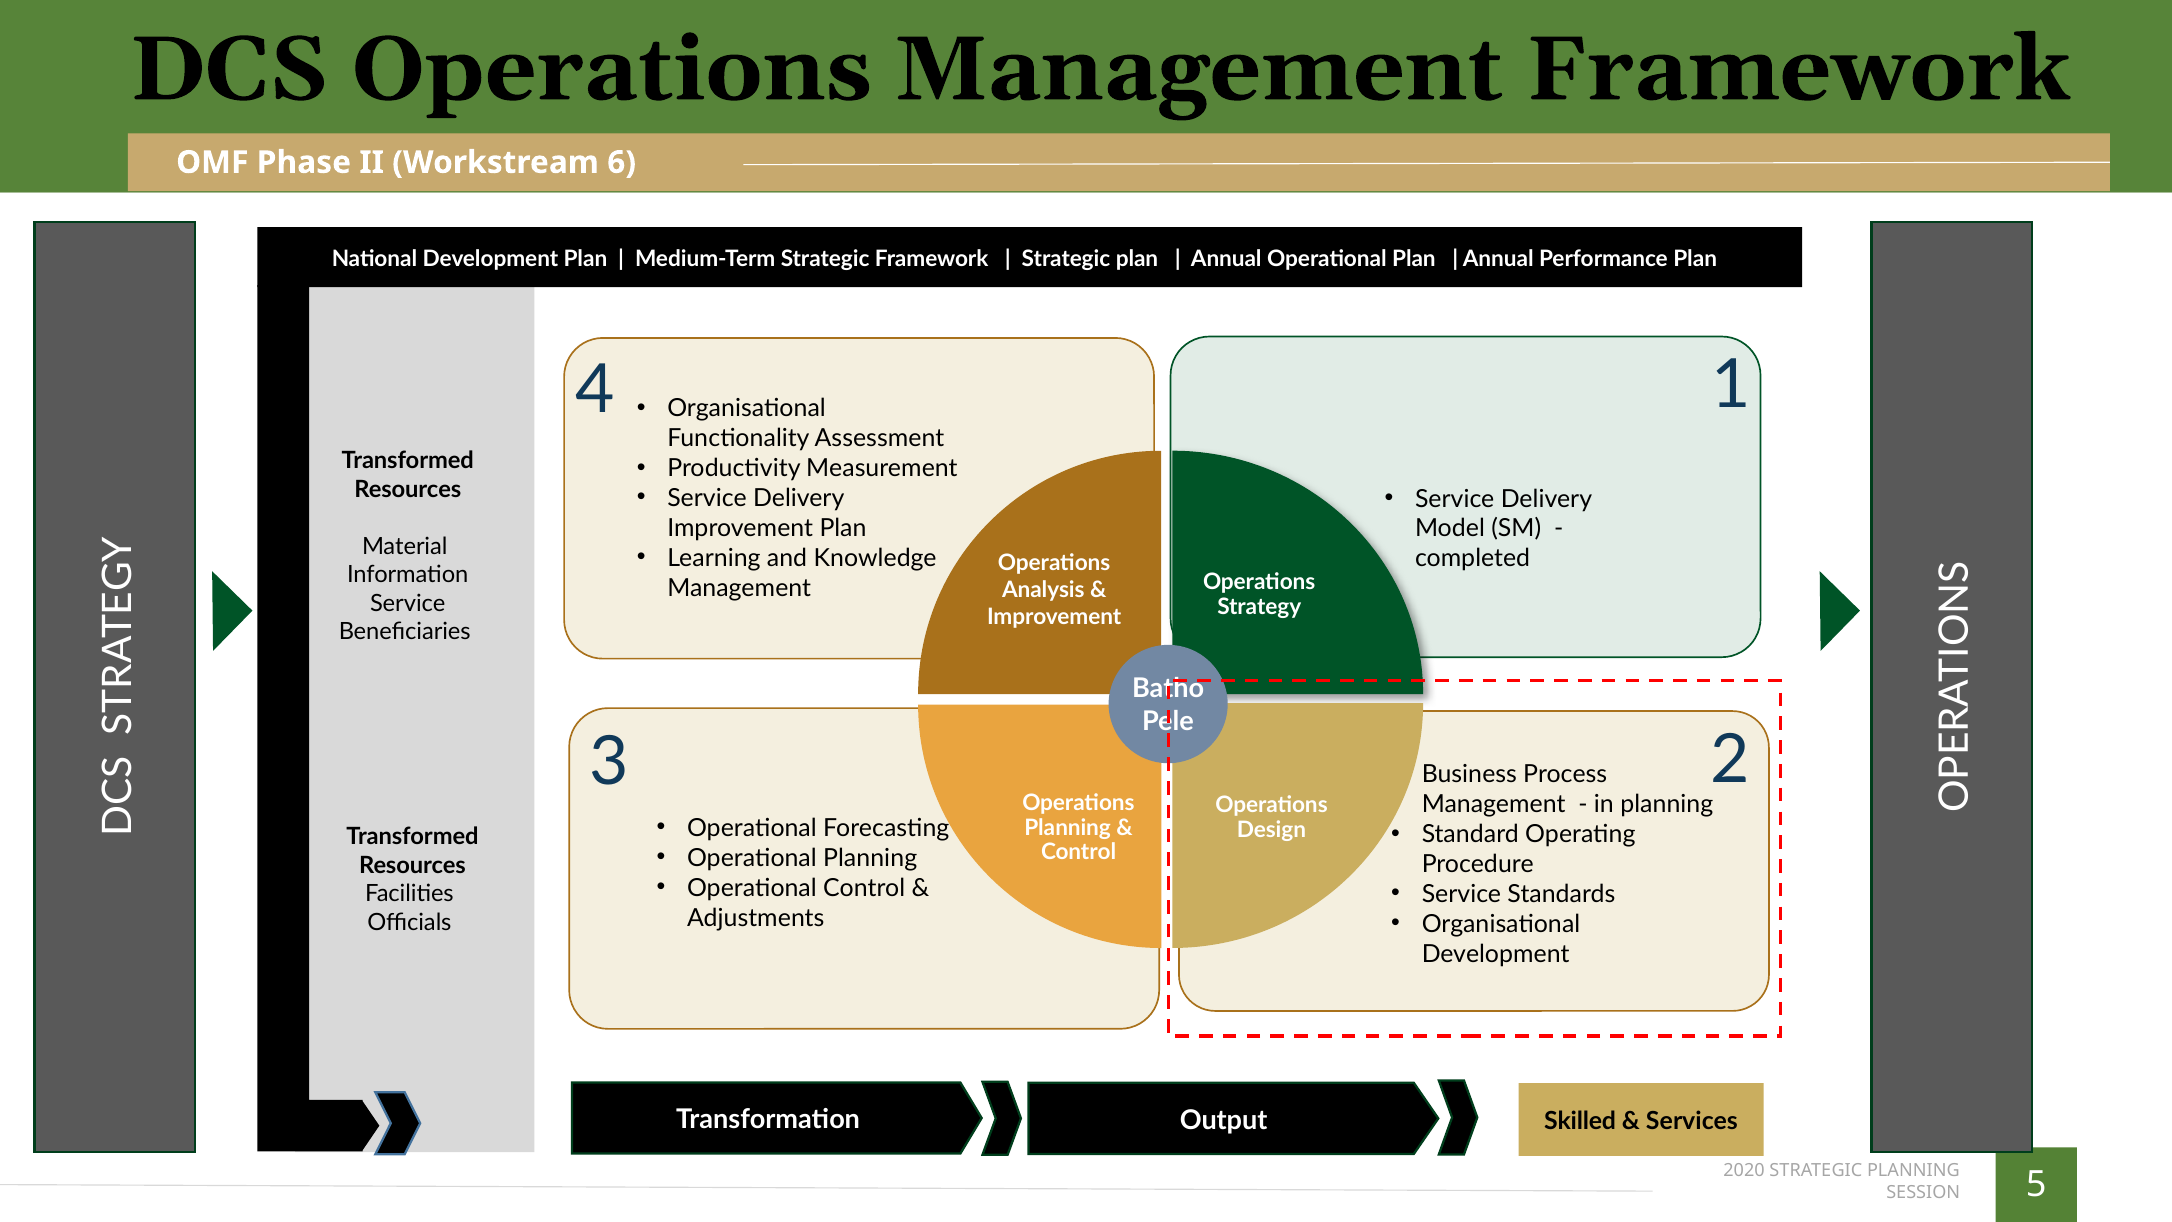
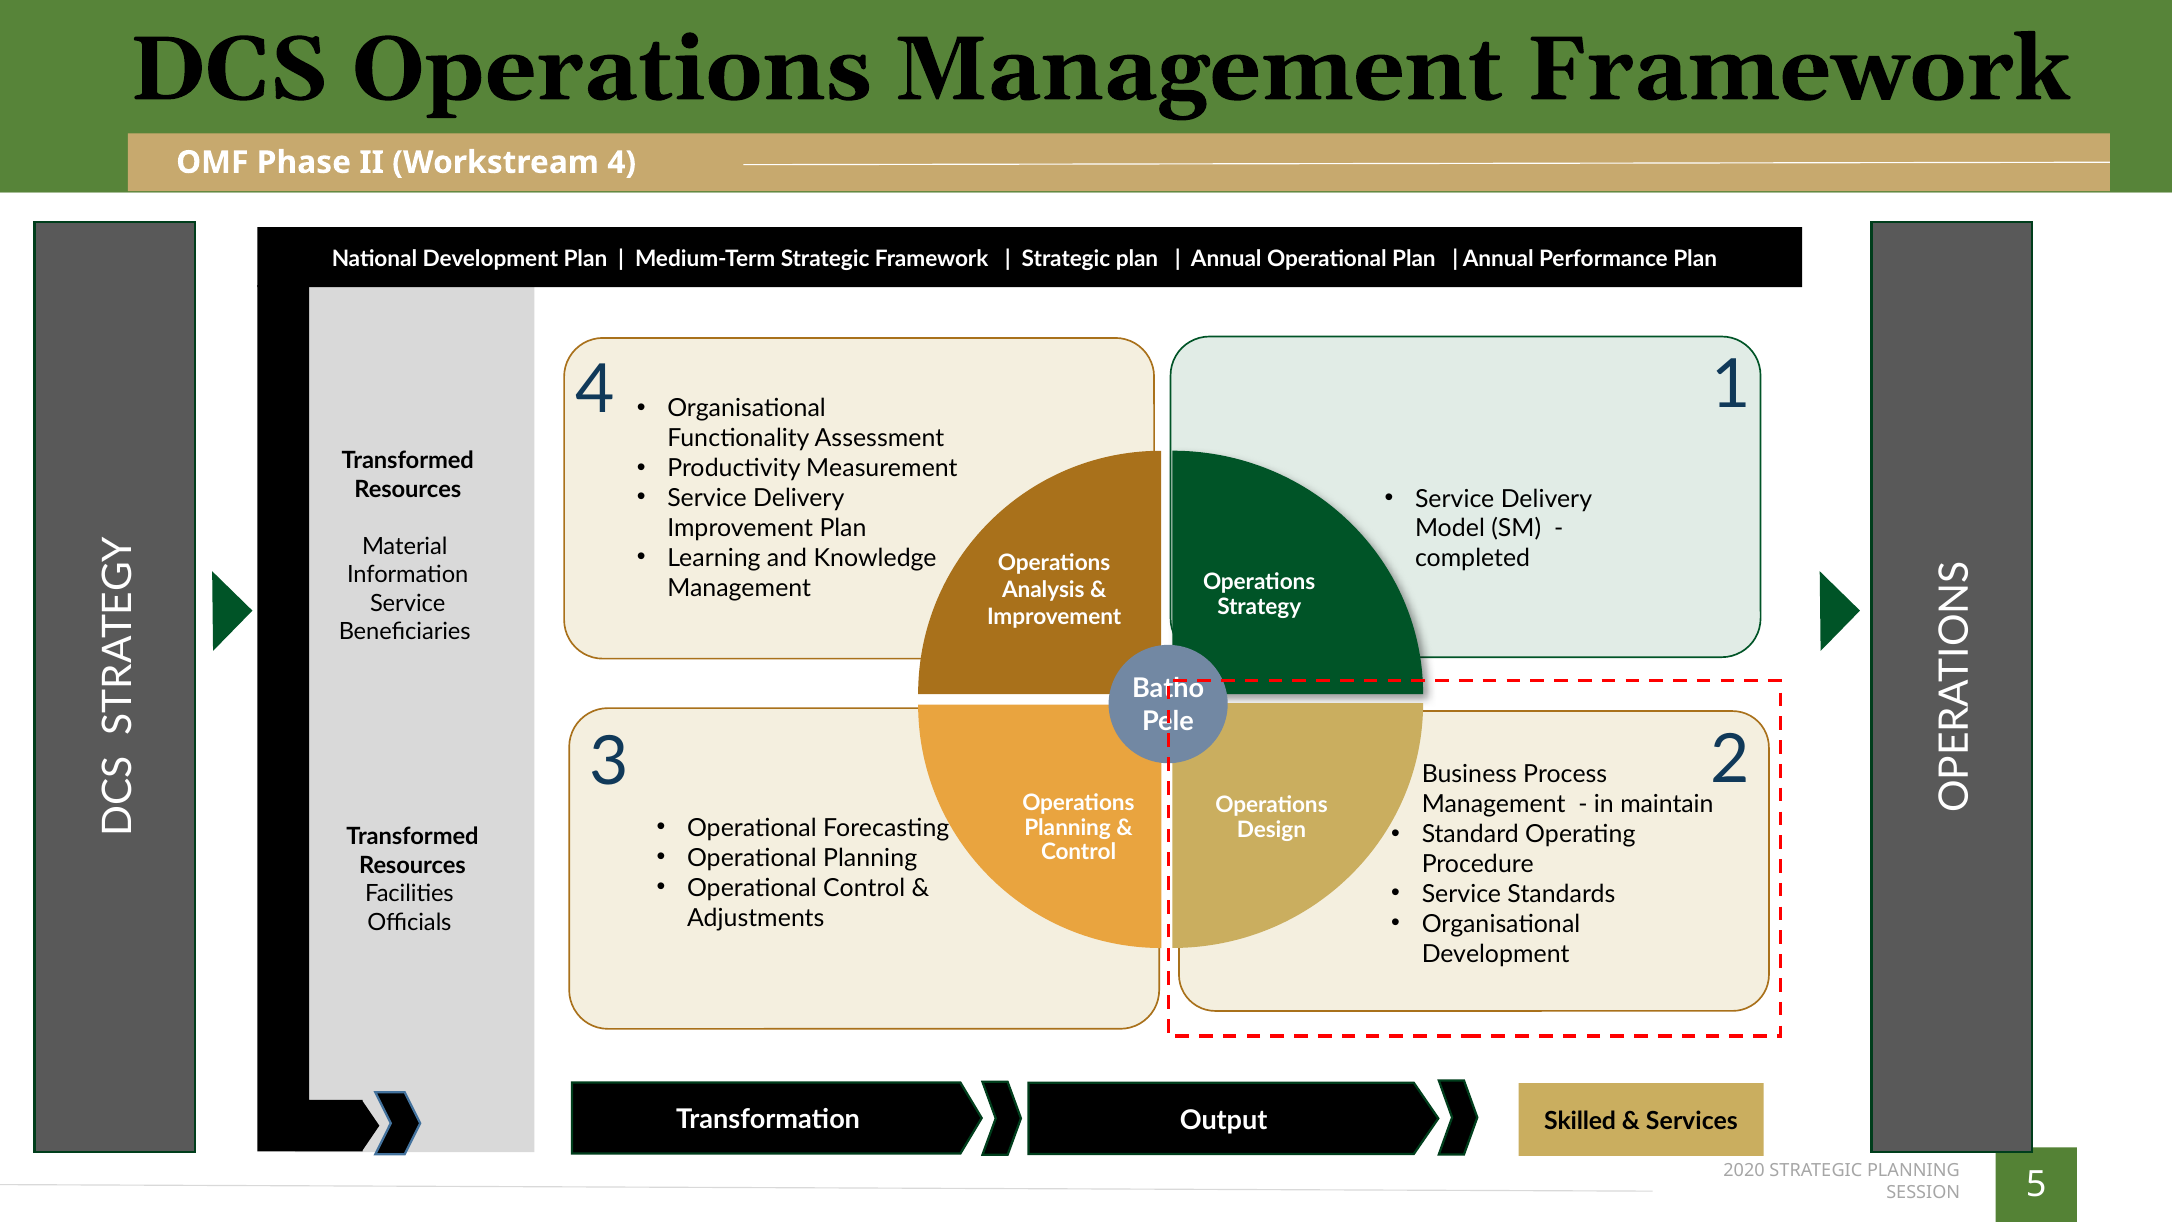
Workstream 6: 6 -> 4
in planning: planning -> maintain
